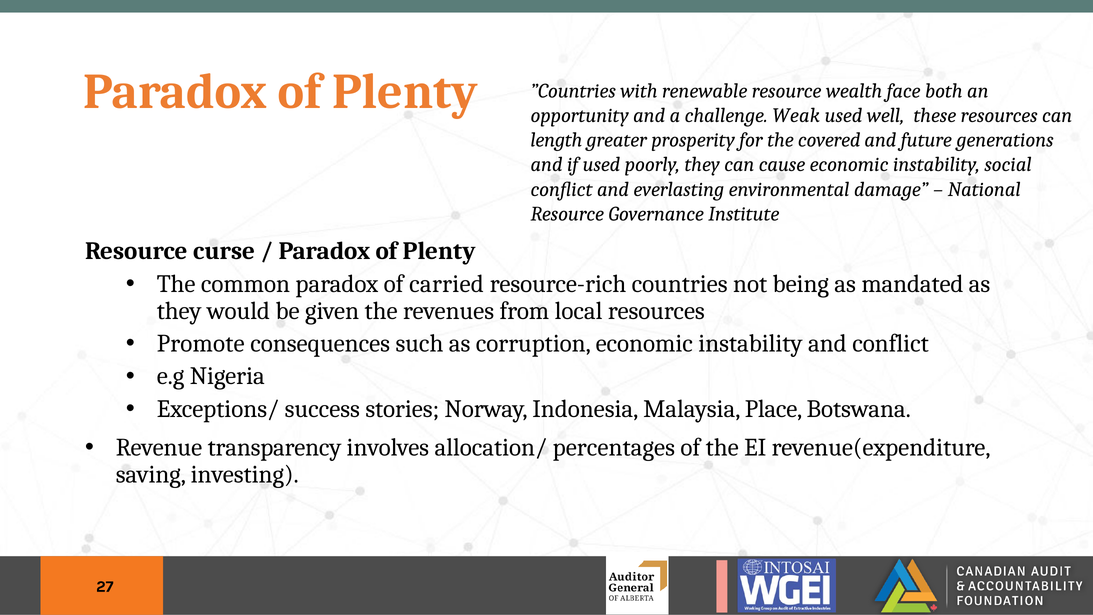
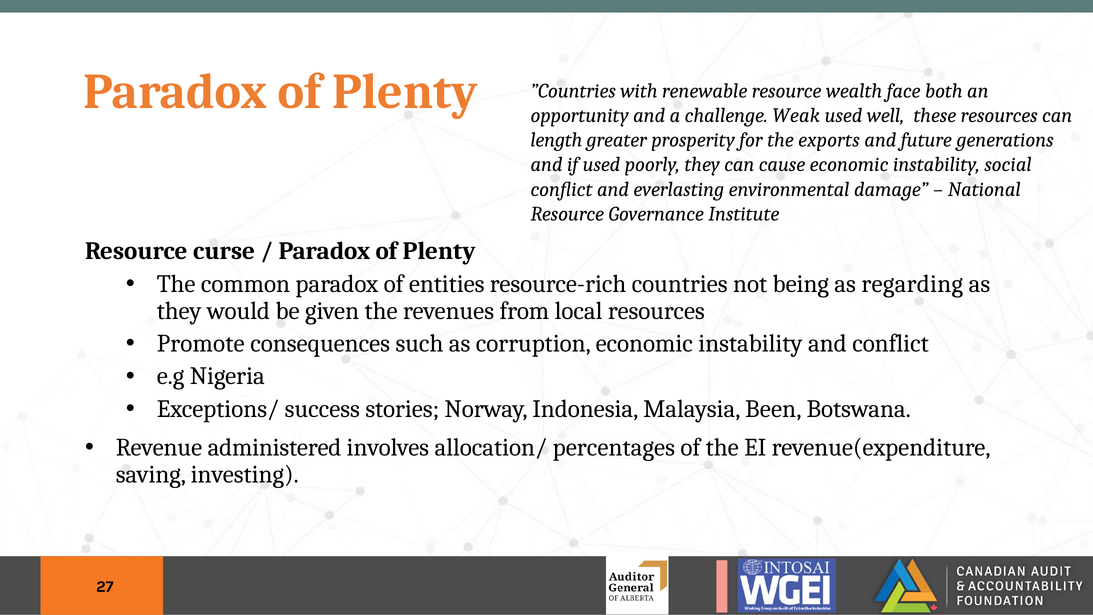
covered: covered -> exports
carried: carried -> entities
mandated: mandated -> regarding
Place: Place -> Been
transparency: transparency -> administered
